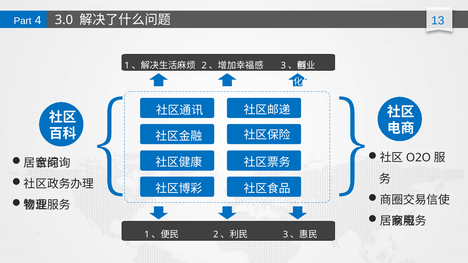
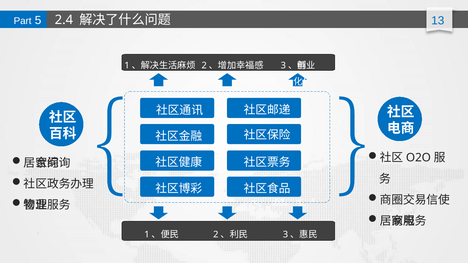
3.0: 3.0 -> 2.4
4: 4 -> 5
